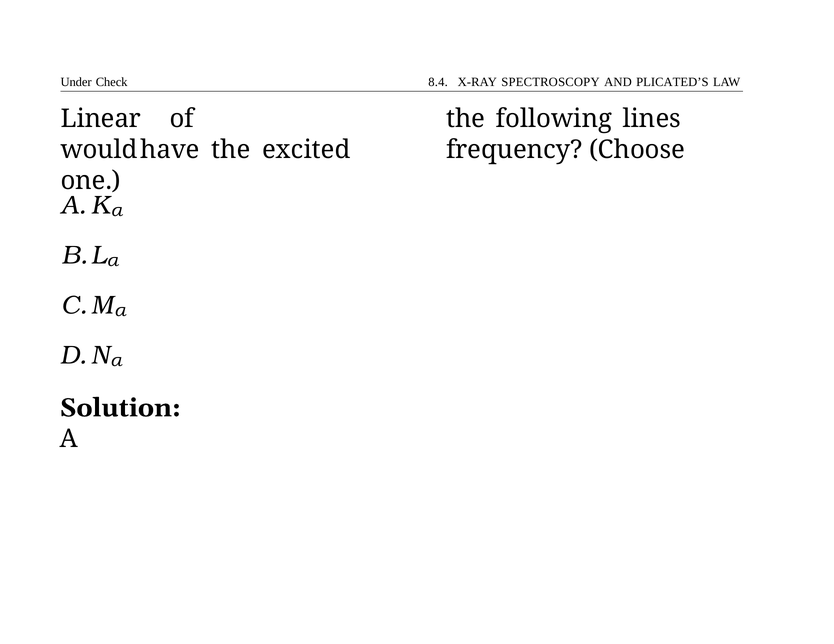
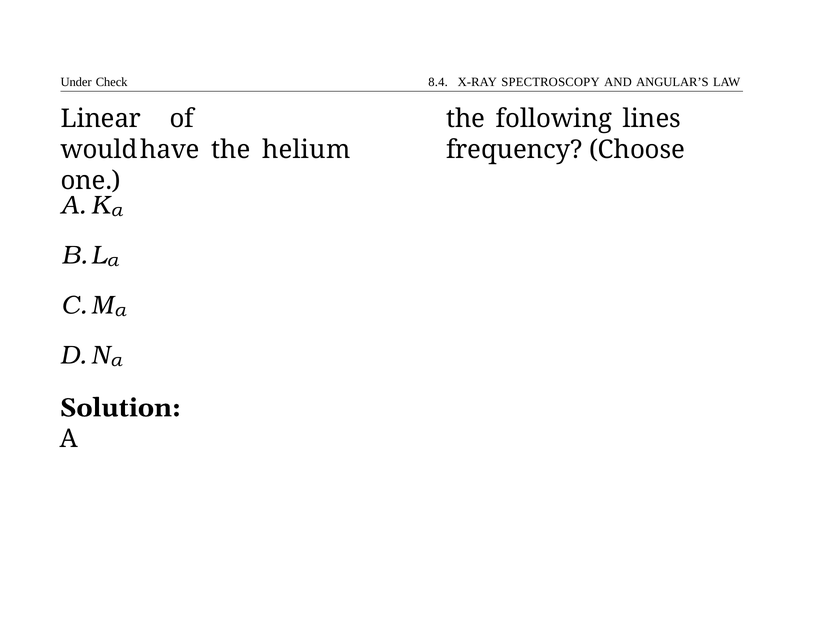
PLICATED’S: PLICATED’S -> ANGULAR’S
excited: excited -> helium
